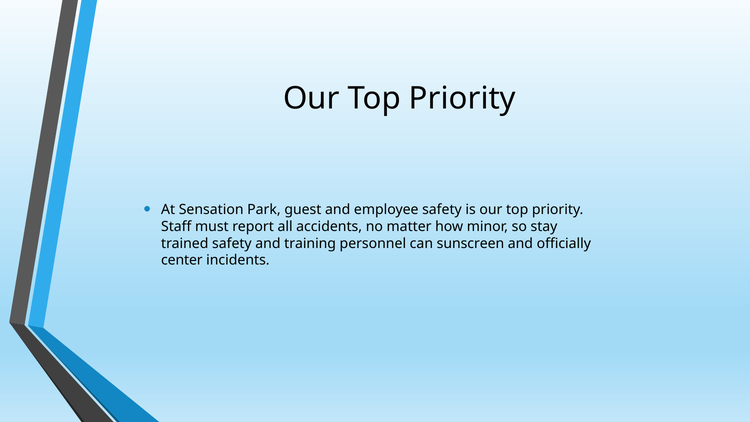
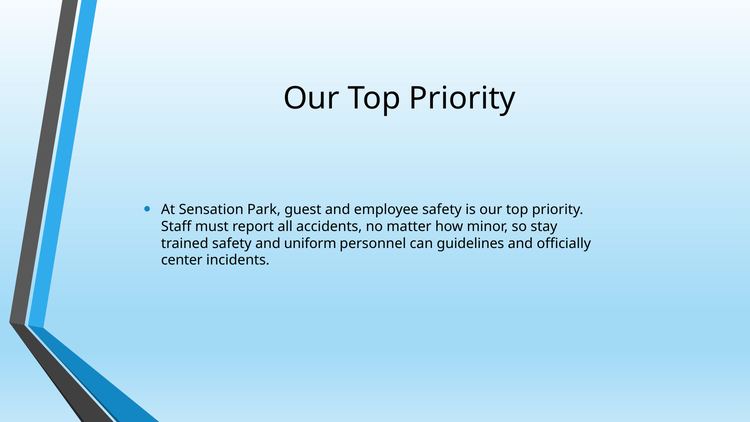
training: training -> uniform
sunscreen: sunscreen -> guidelines
